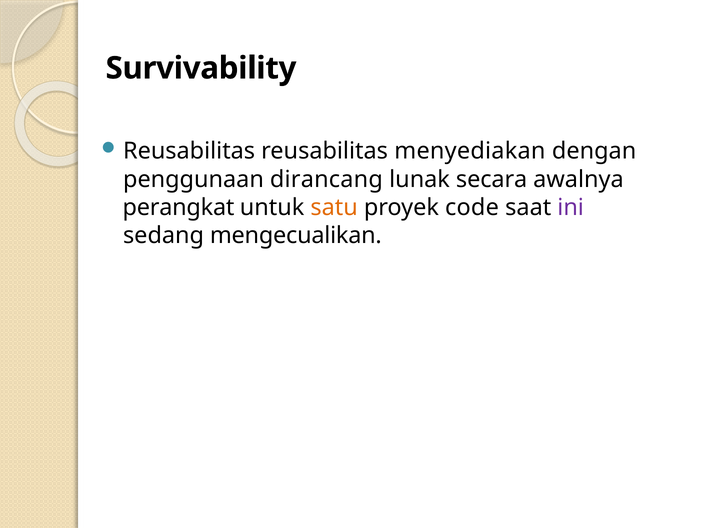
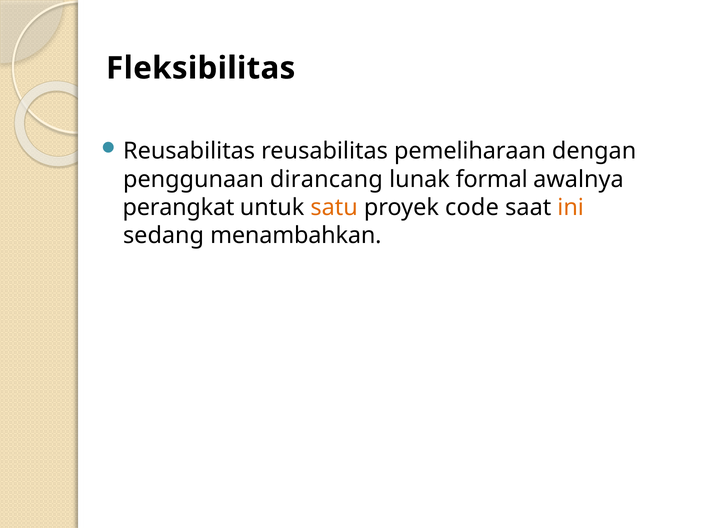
Survivability: Survivability -> Fleksibilitas
menyediakan: menyediakan -> pemeliharaan
secara: secara -> formal
ini colour: purple -> orange
mengecualikan: mengecualikan -> menambahkan
